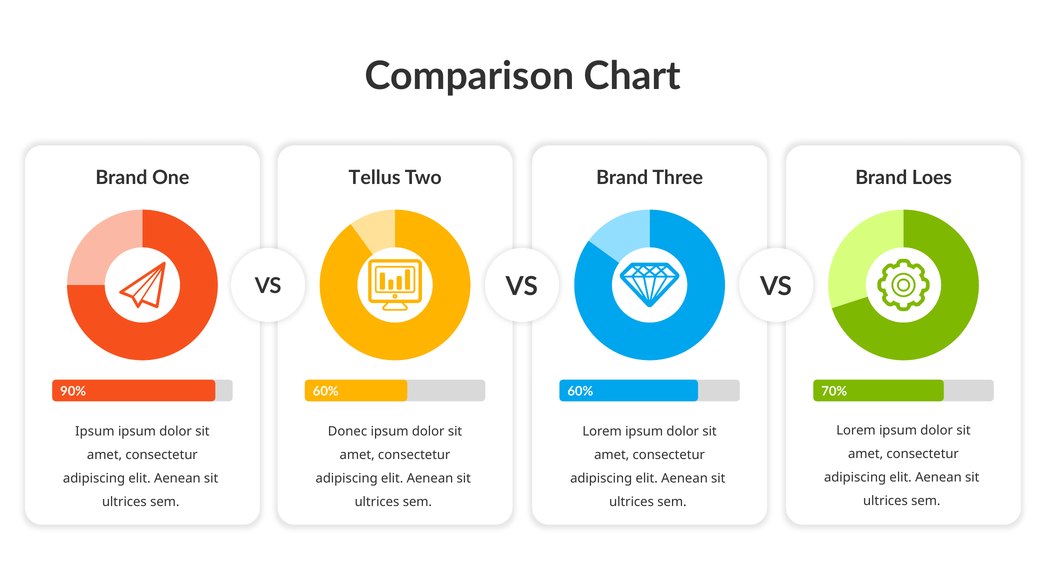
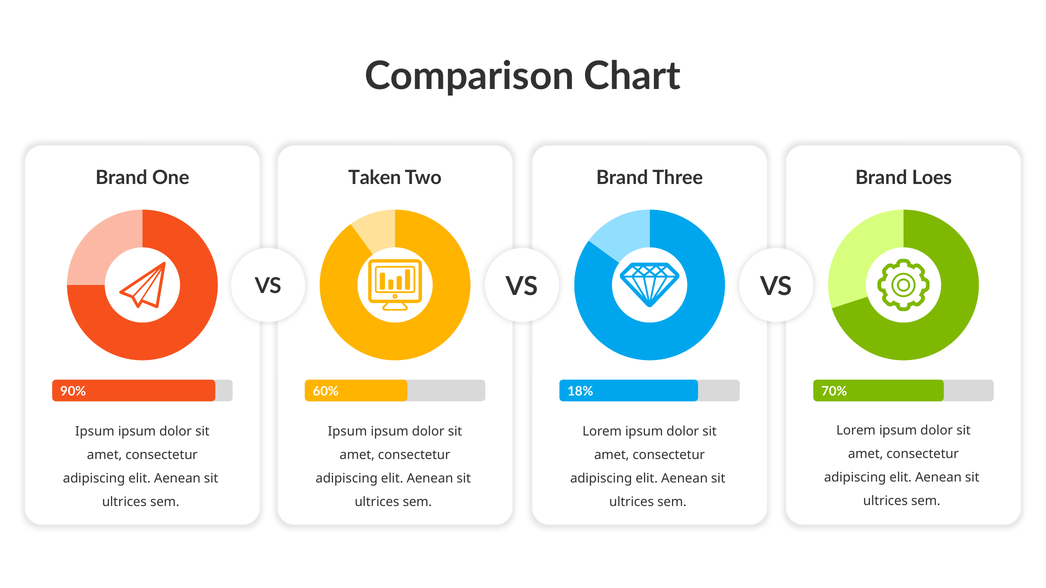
Tellus: Tellus -> Taken
60% at (580, 391): 60% -> 18%
Donec at (347, 432): Donec -> Ipsum
